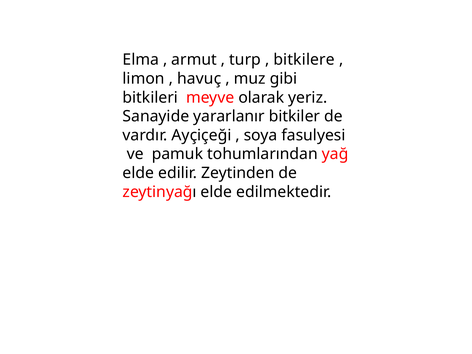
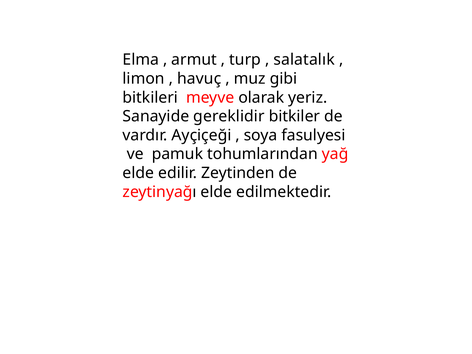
bitkilere: bitkilere -> salatalık
yararlanır: yararlanır -> gereklidir
